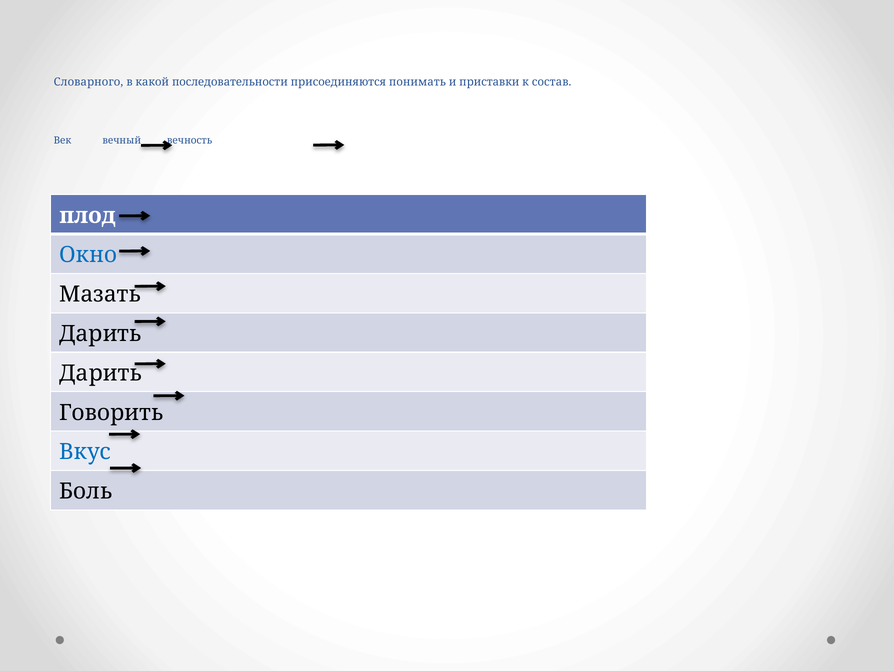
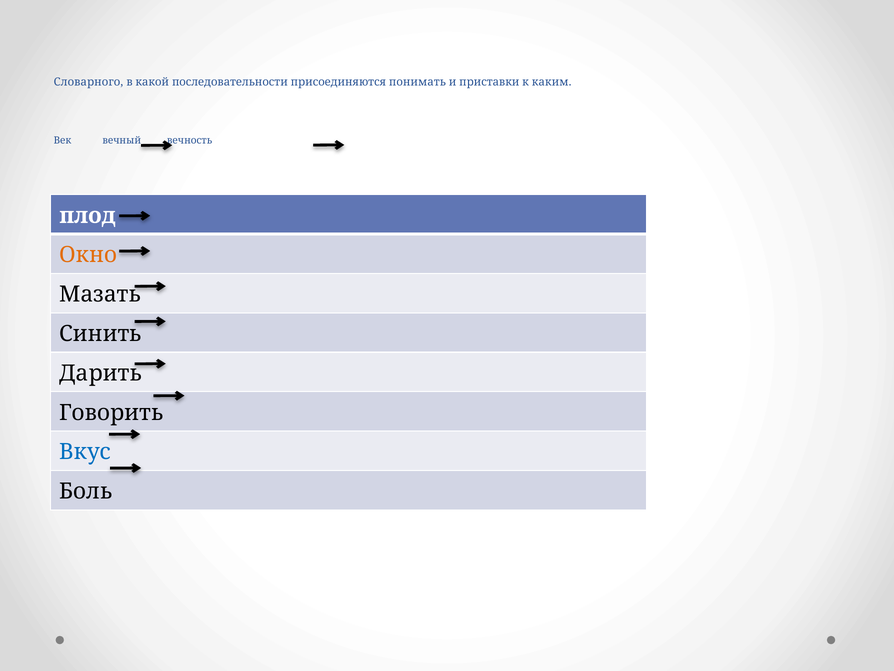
состав: состав -> каким
Окно colour: blue -> orange
Дарить at (100, 334): Дарить -> Синить
